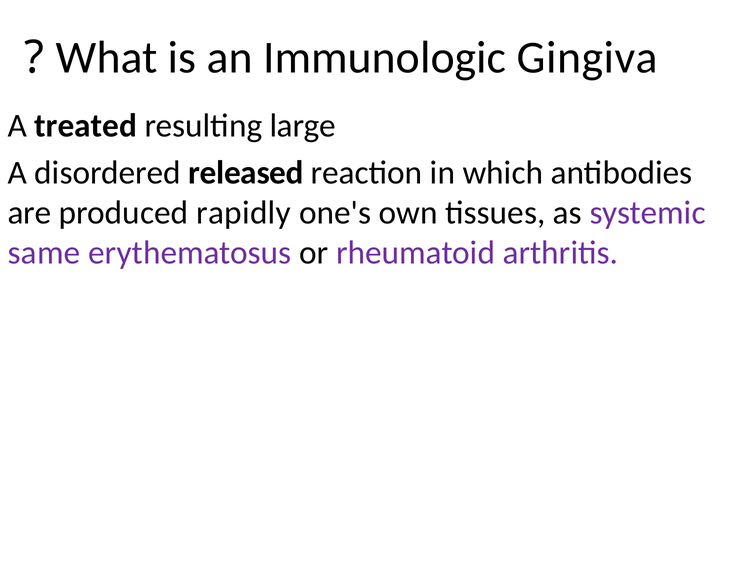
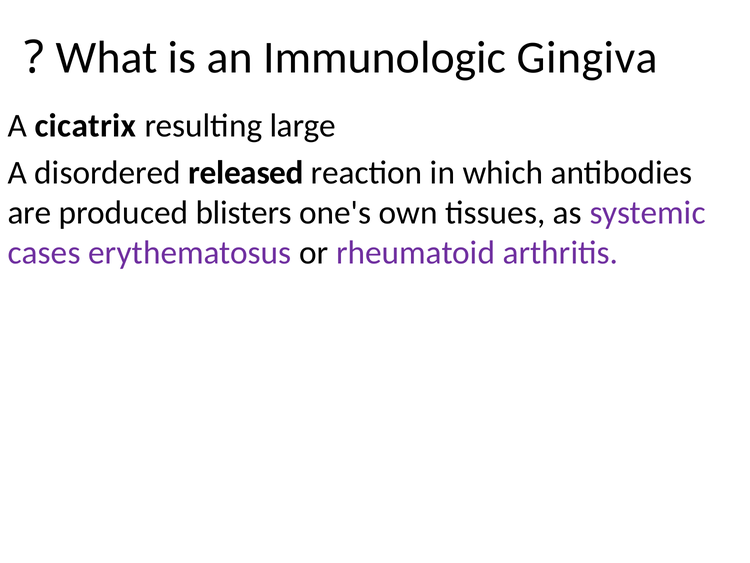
treated: treated -> cicatrix
rapidly: rapidly -> blisters
same: same -> cases
